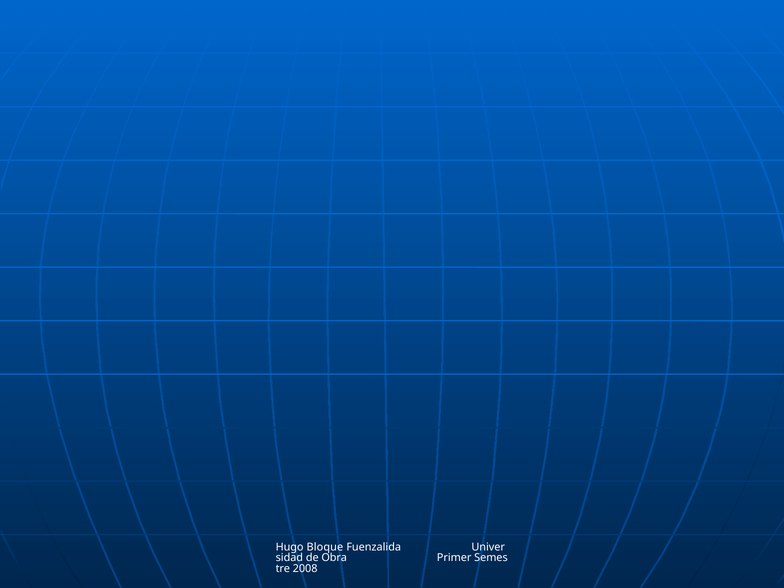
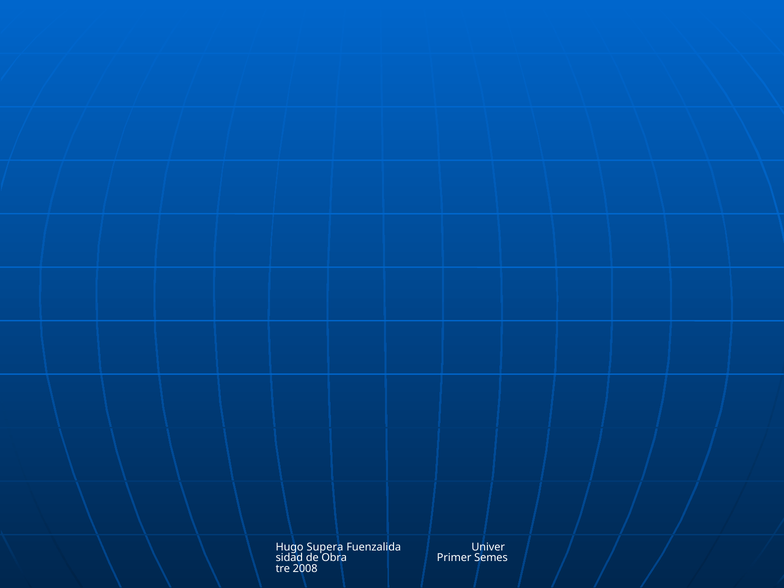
Bloque: Bloque -> Supera
